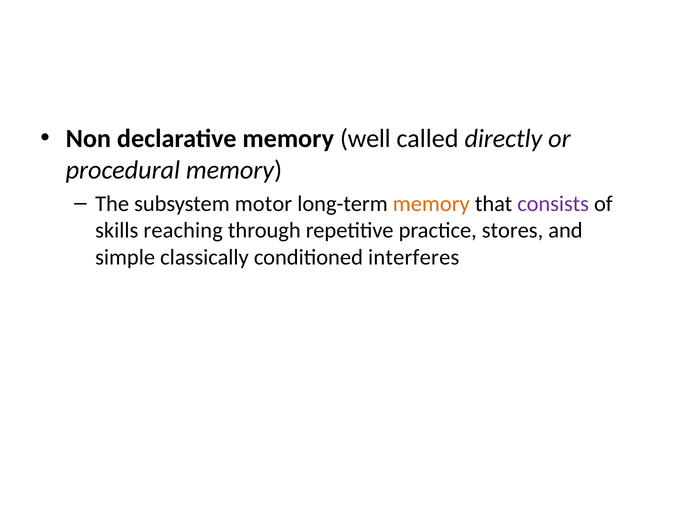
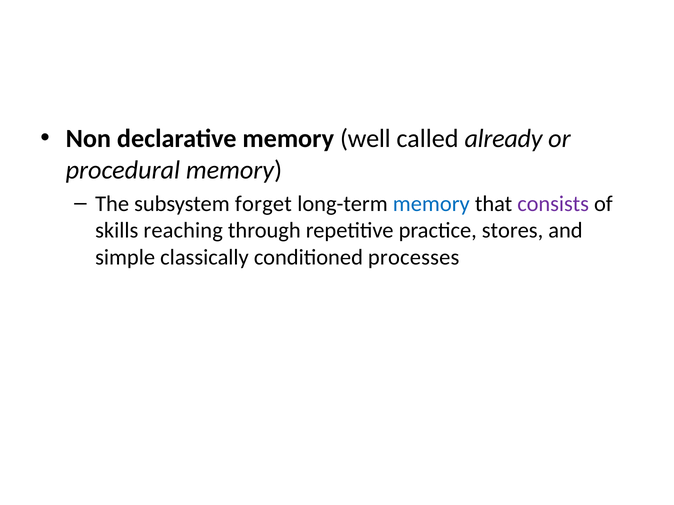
directly: directly -> already
motor: motor -> forget
memory at (431, 204) colour: orange -> blue
interferes: interferes -> processes
